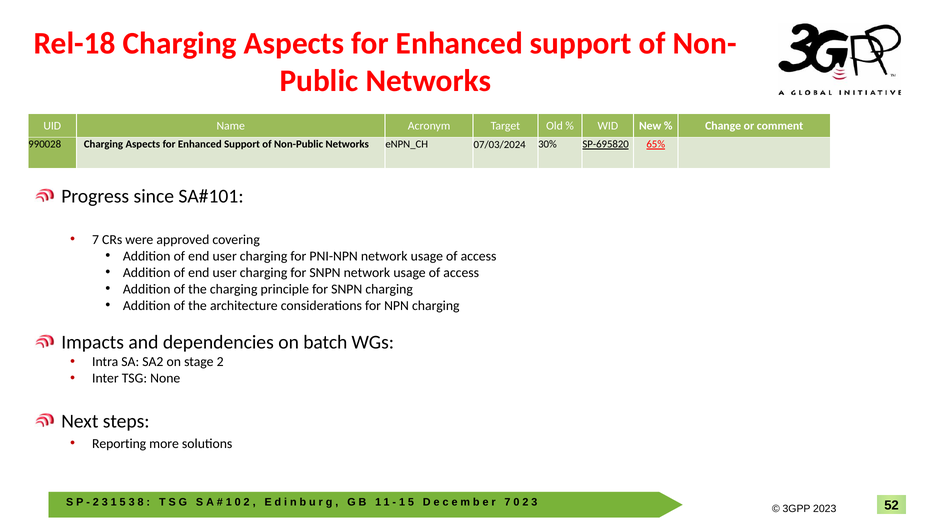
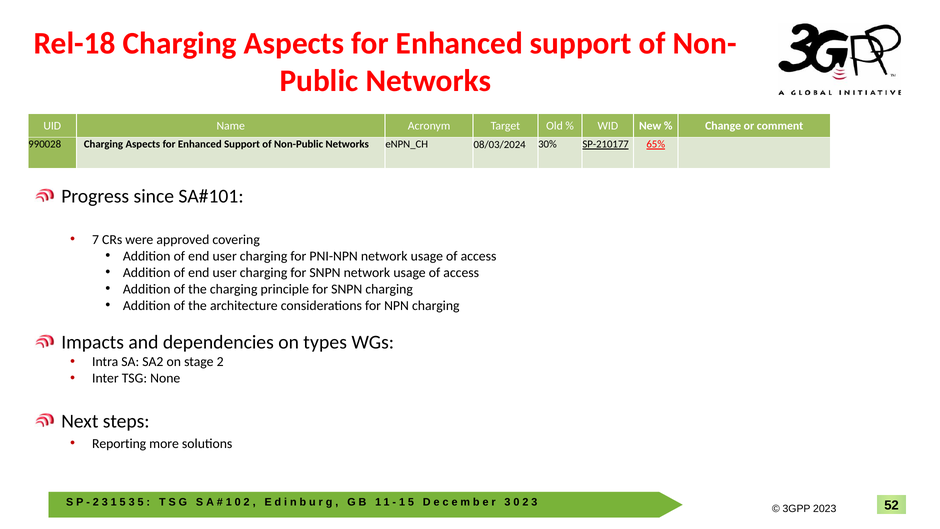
07/03/2024: 07/03/2024 -> 08/03/2024
SP-695820: SP-695820 -> SP-210177
batch: batch -> types
8 at (141, 502): 8 -> 5
7 at (507, 502): 7 -> 3
